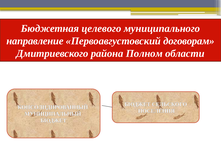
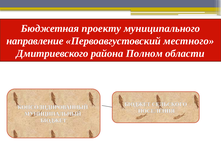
целевого: целевого -> проекту
договорам: договорам -> местного
